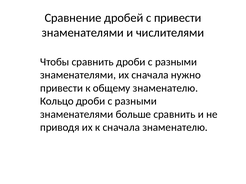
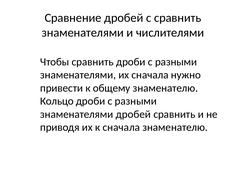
с привести: привести -> сравнить
знаменателями больше: больше -> дробей
